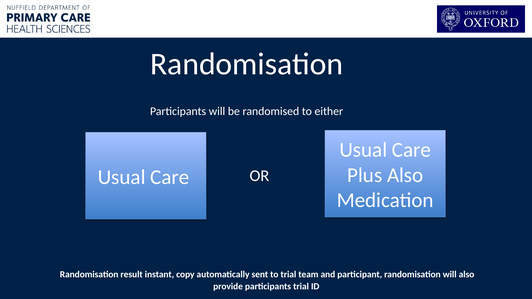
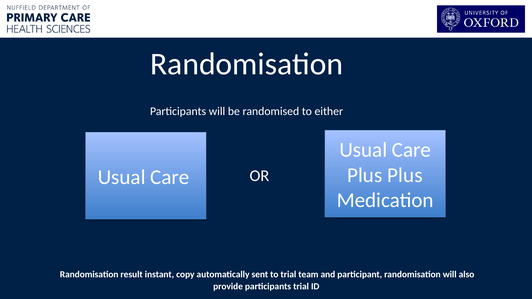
Plus Also: Also -> Plus
